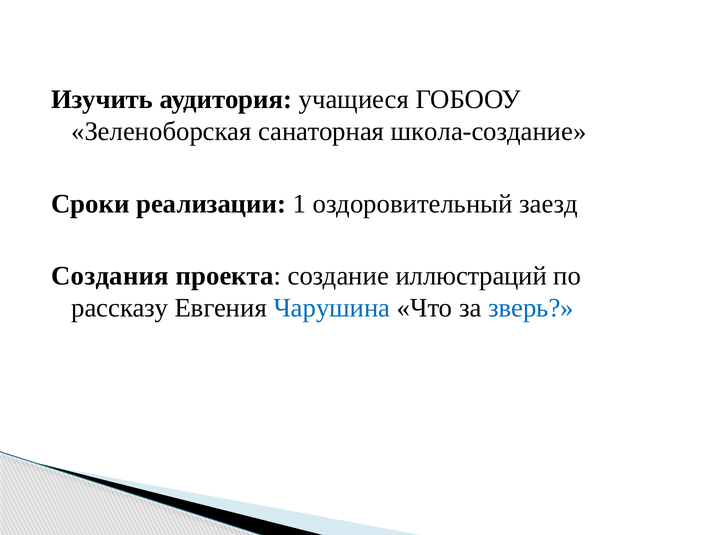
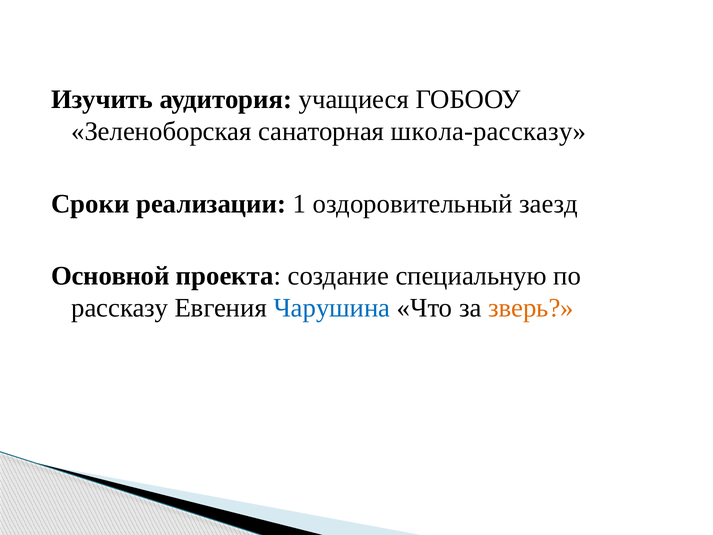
школа-создание: школа-создание -> школа-рассказу
Создания: Создания -> Основной
иллюстраций: иллюстраций -> специальную
зверь colour: blue -> orange
